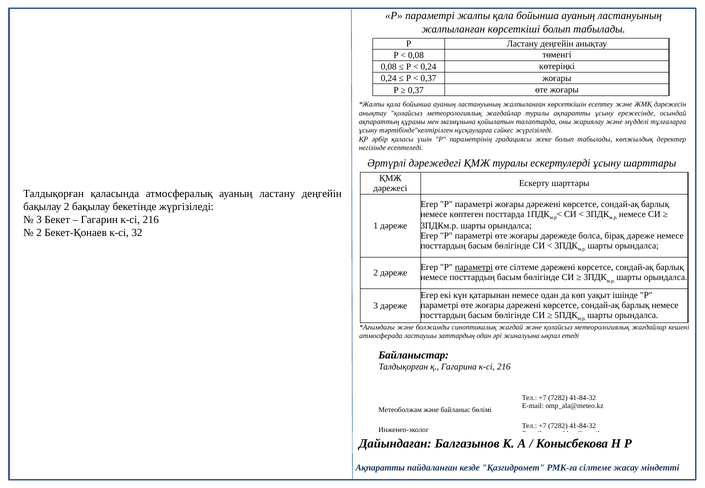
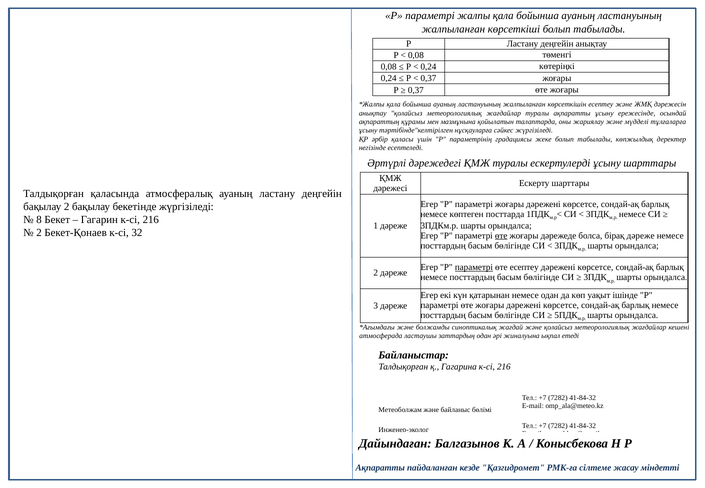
3 at (39, 220): 3 -> 8
өте at (501, 236) underline: none -> present
өте сілтеме: сілтеме -> есептеу
